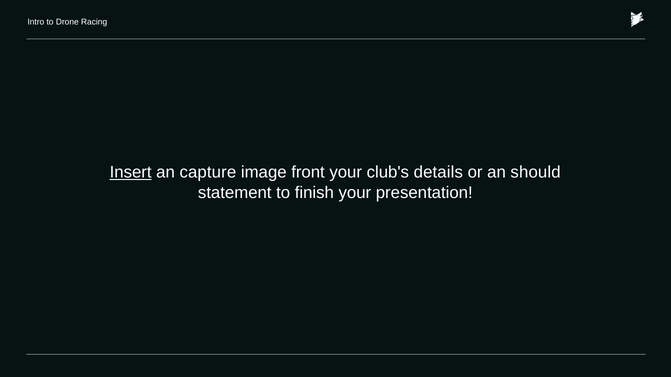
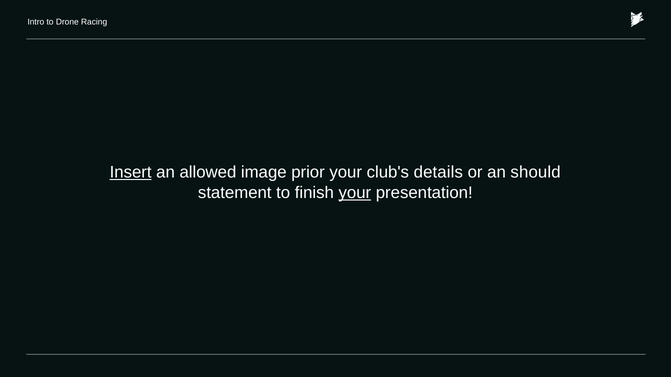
capture: capture -> allowed
front: front -> prior
your at (355, 193) underline: none -> present
